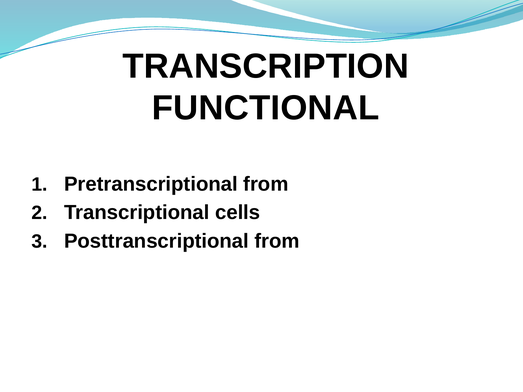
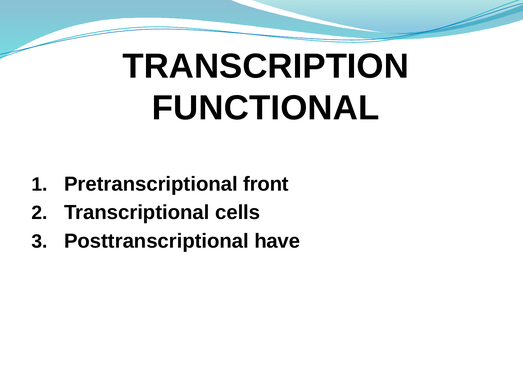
Pretranscriptional from: from -> front
Posttranscriptional from: from -> have
